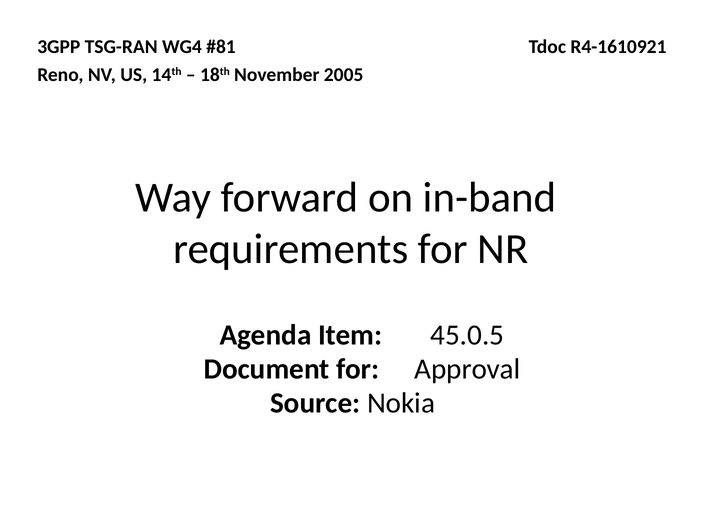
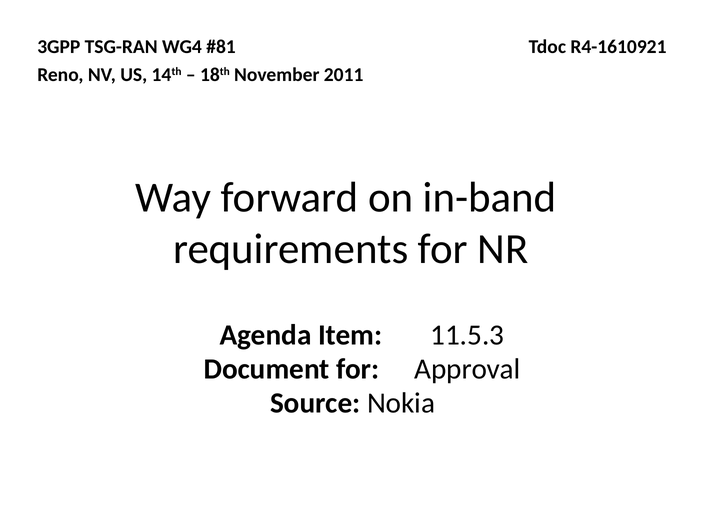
2005: 2005 -> 2011
45.0.5: 45.0.5 -> 11.5.3
